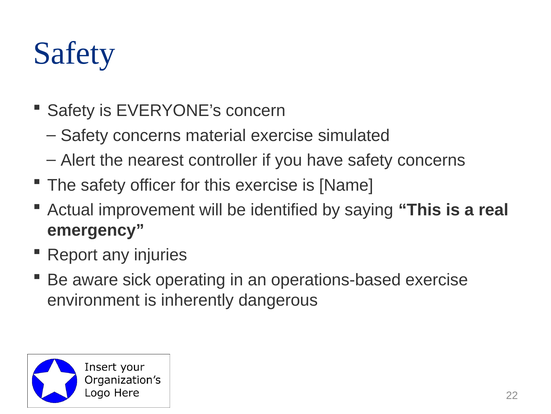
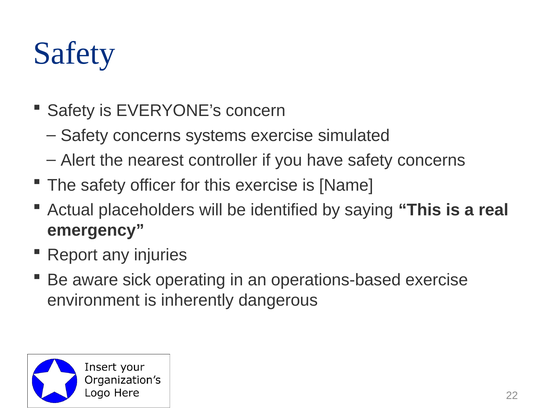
material: material -> systems
improvement: improvement -> placeholders
